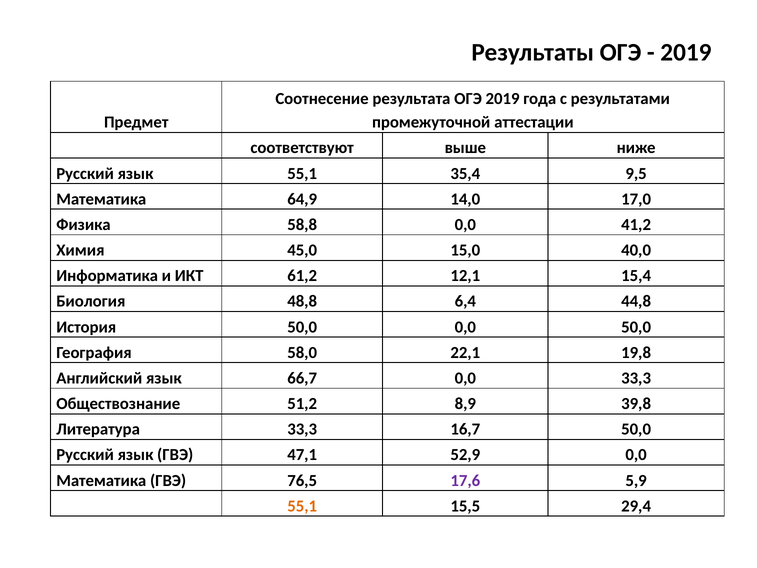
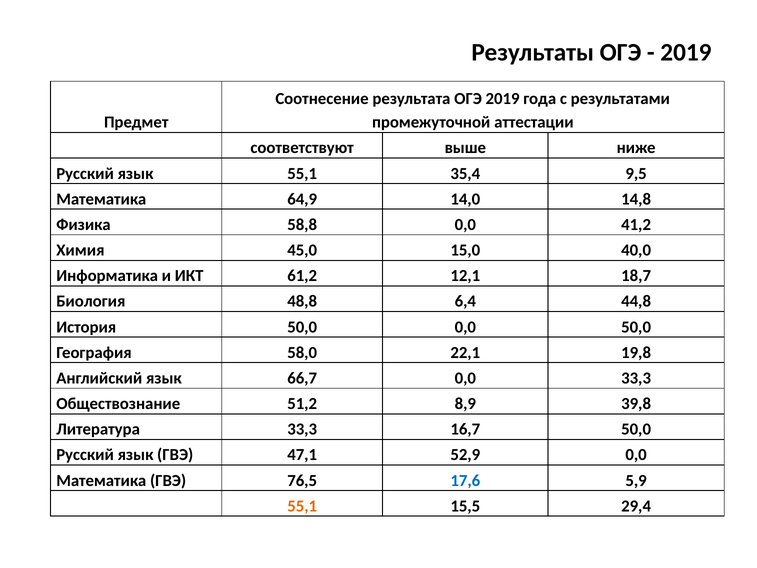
17,0: 17,0 -> 14,8
15,4: 15,4 -> 18,7
17,6 colour: purple -> blue
